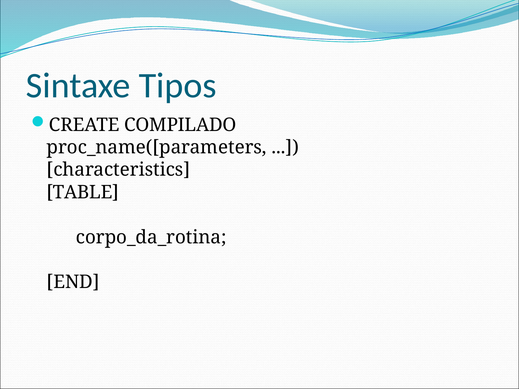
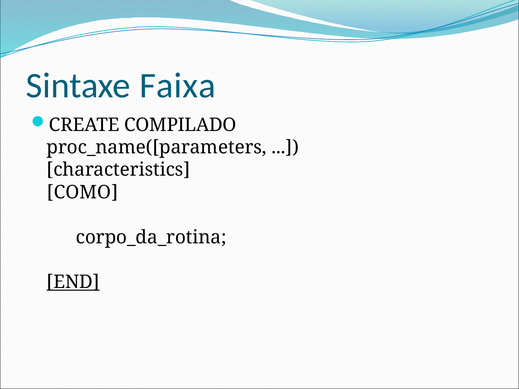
Tipos: Tipos -> Faixa
TABLE: TABLE -> COMO
END underline: none -> present
